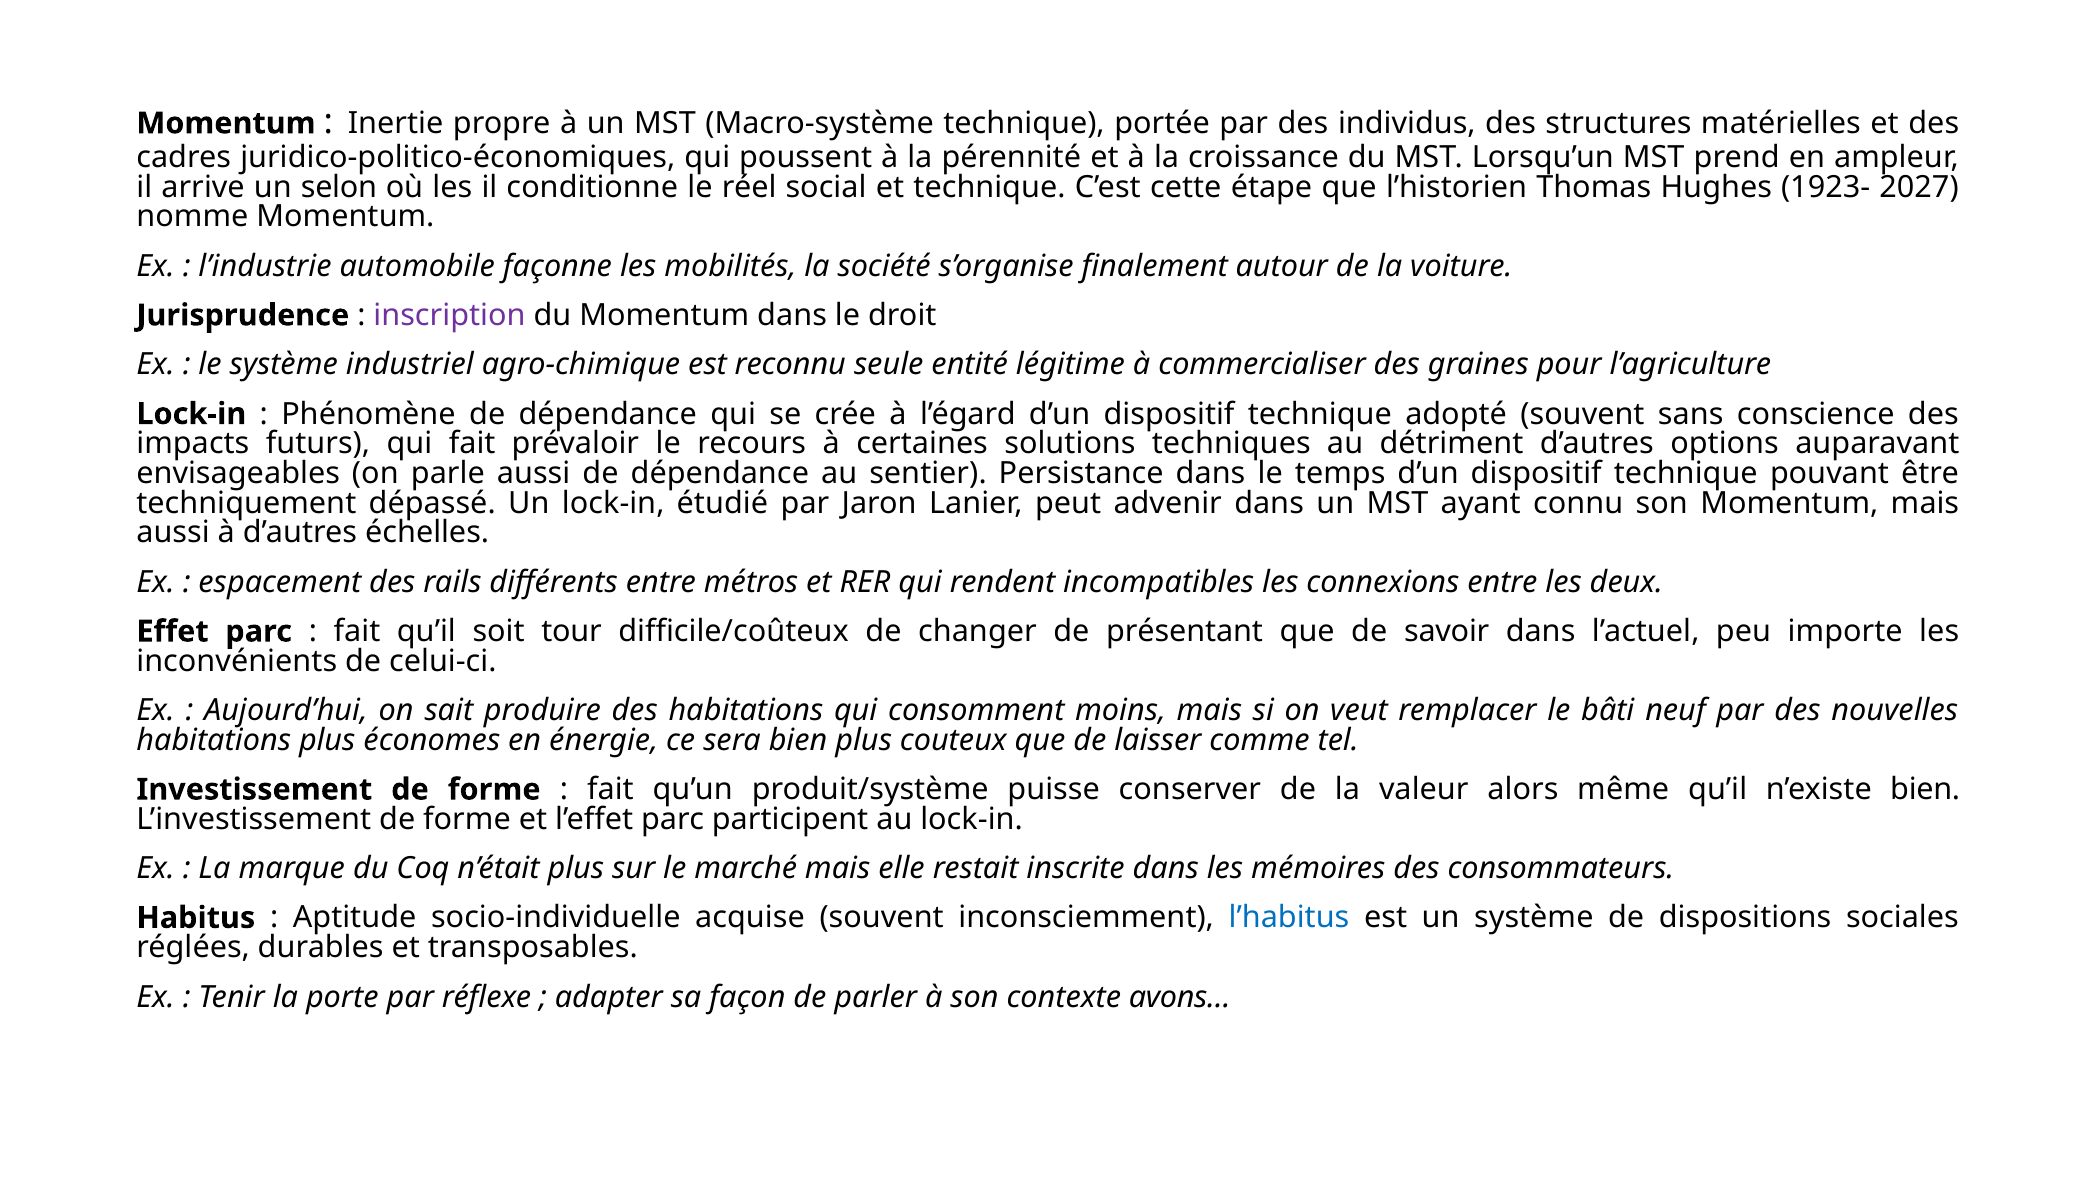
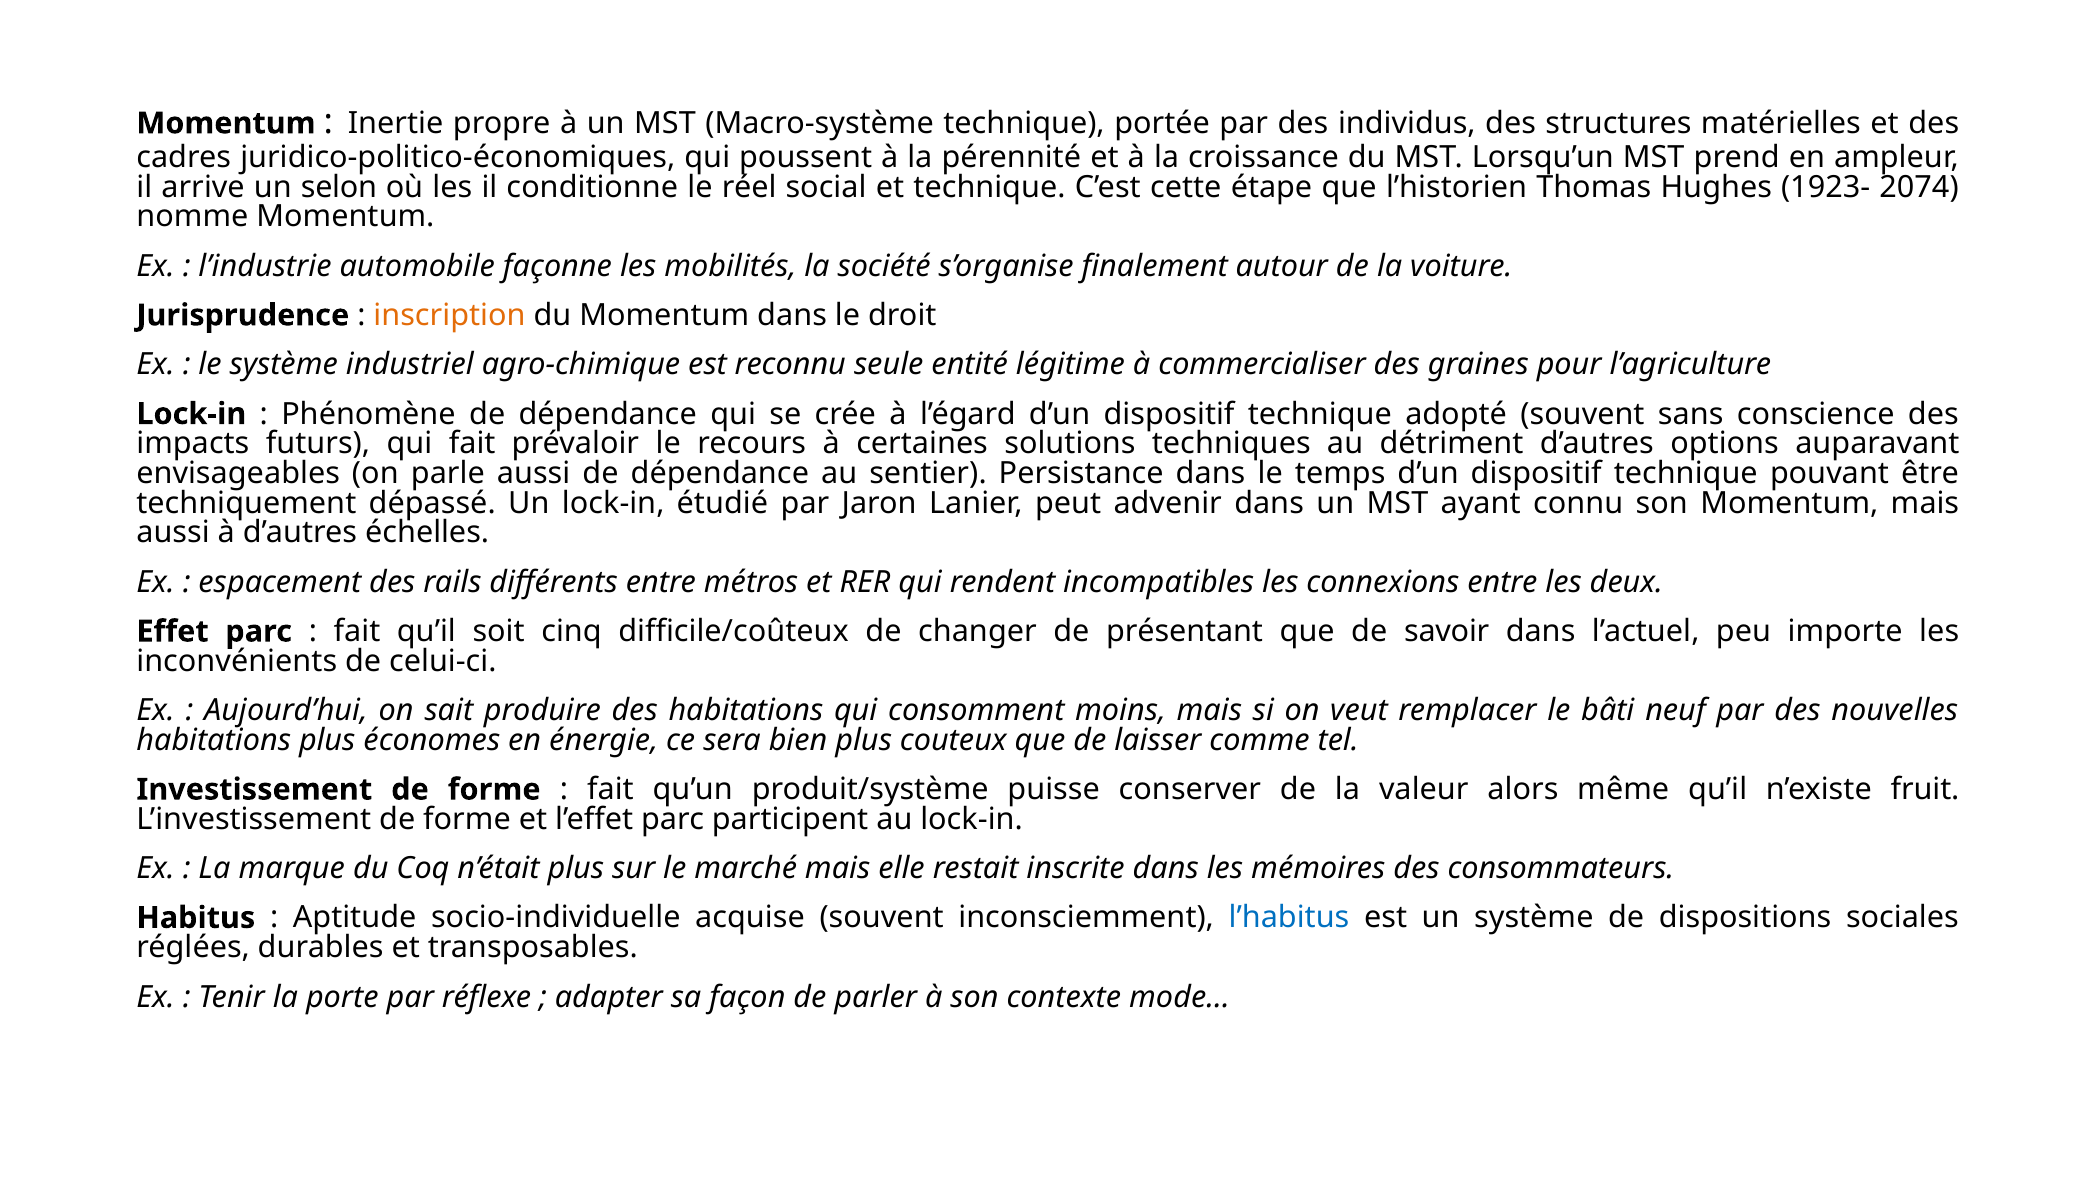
2027: 2027 -> 2074
inscription colour: purple -> orange
tour: tour -> cinq
n’existe bien: bien -> fruit
avons…: avons… -> mode…
